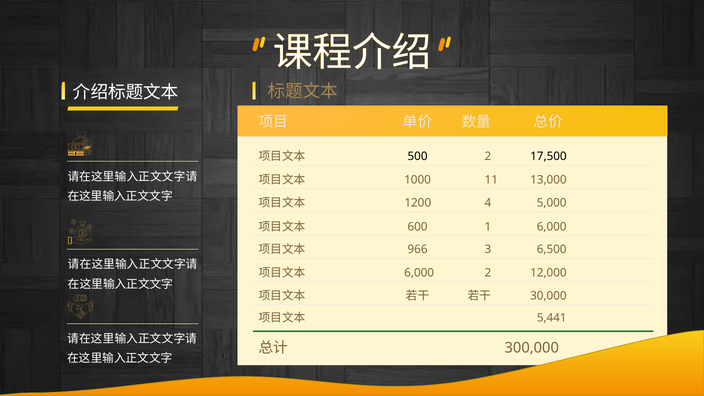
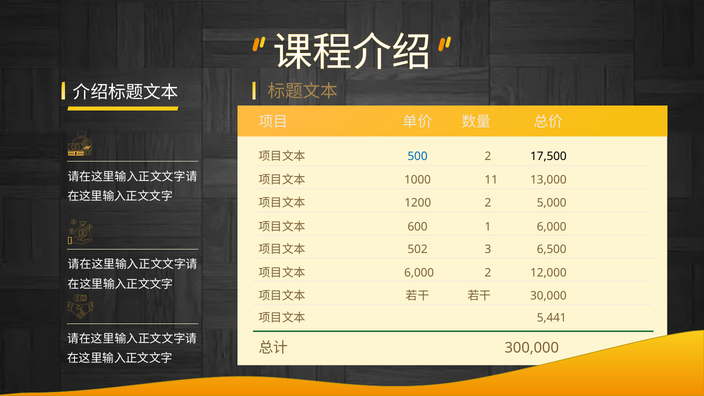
500 colour: black -> blue
1200 4: 4 -> 2
966: 966 -> 502
